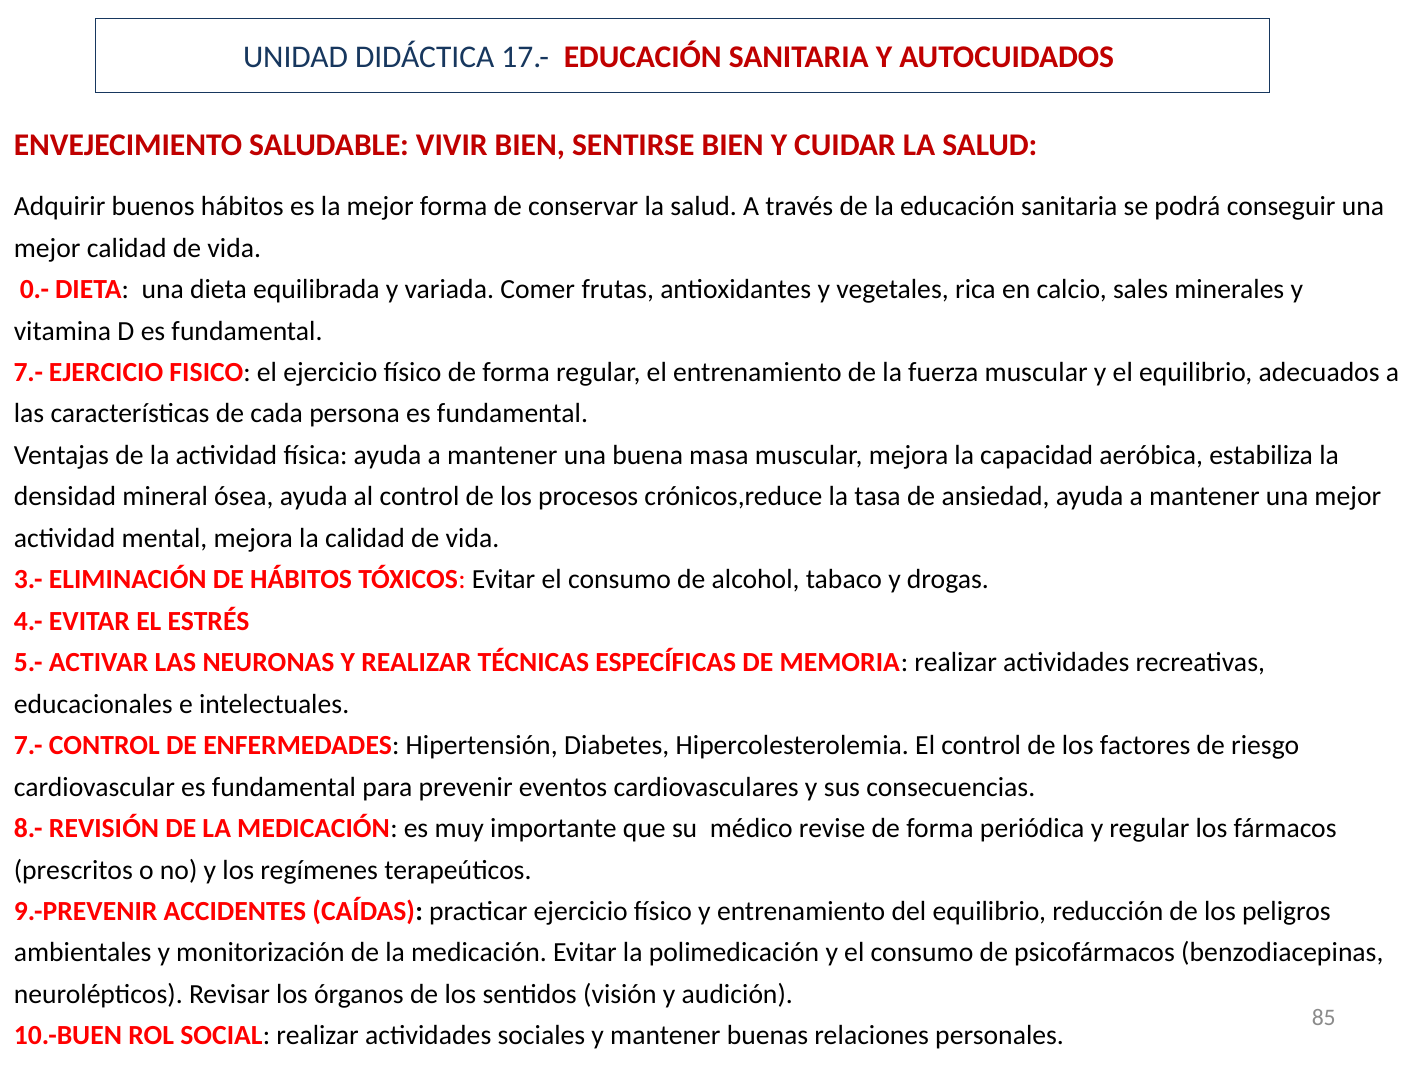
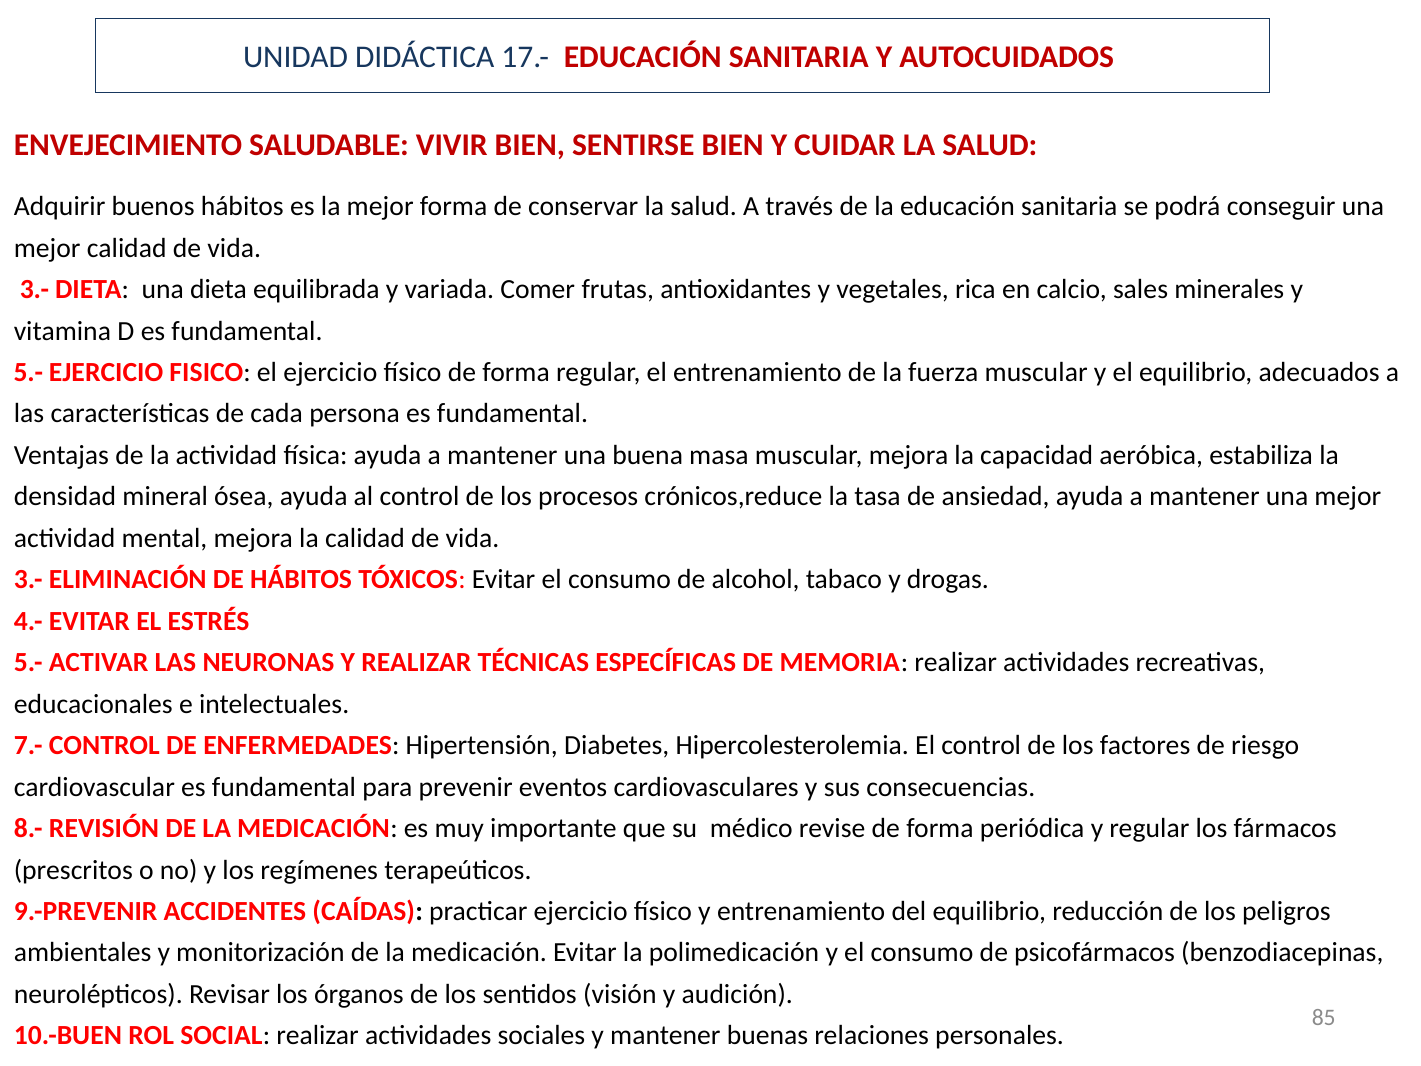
0.- at (35, 289): 0.- -> 3.-
7.- at (28, 372): 7.- -> 5.-
